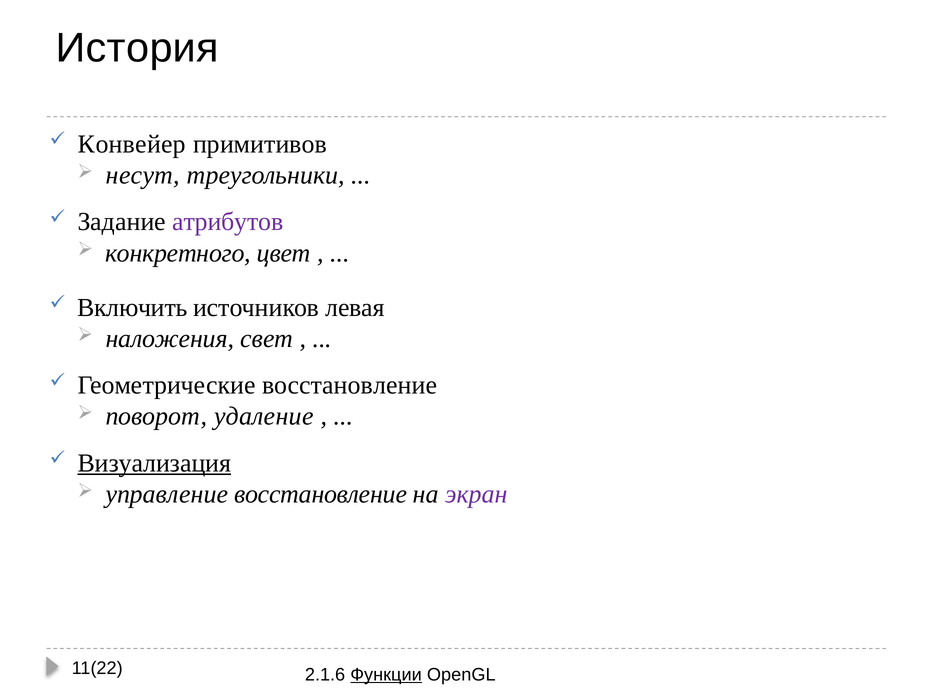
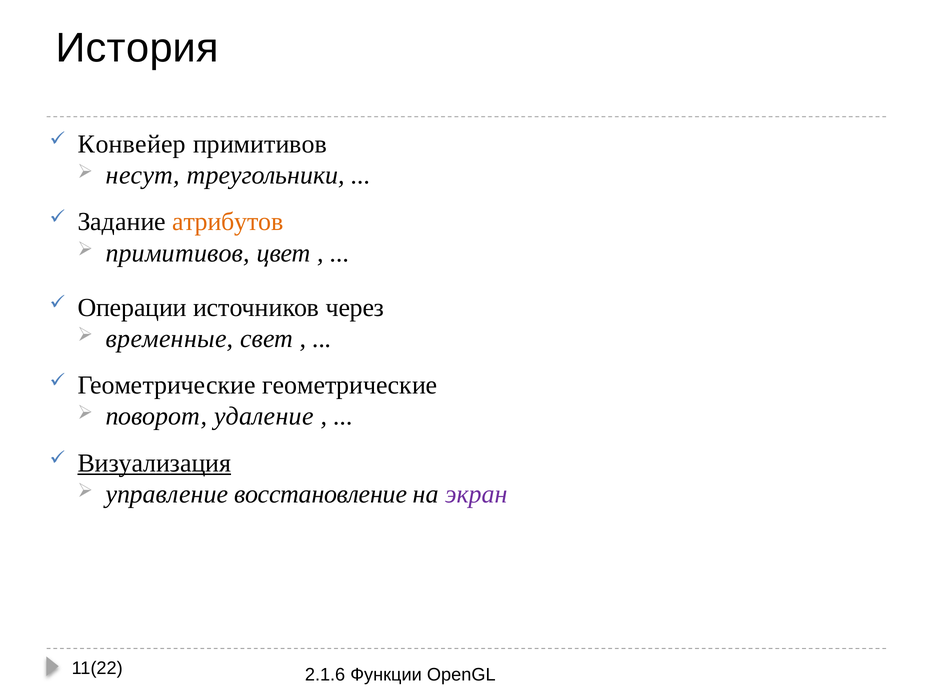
атрибутов colour: purple -> orange
конкретного at (178, 253): конкретного -> примитивов
Включить: Включить -> Операции
левая: левая -> через
наложения: наложения -> временные
Геометрические восстановление: восстановление -> геометрические
Функции underline: present -> none
